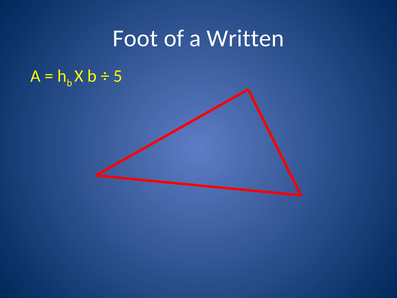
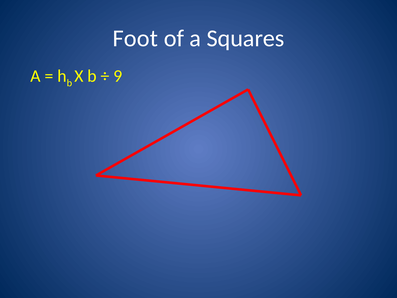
Written: Written -> Squares
5: 5 -> 9
